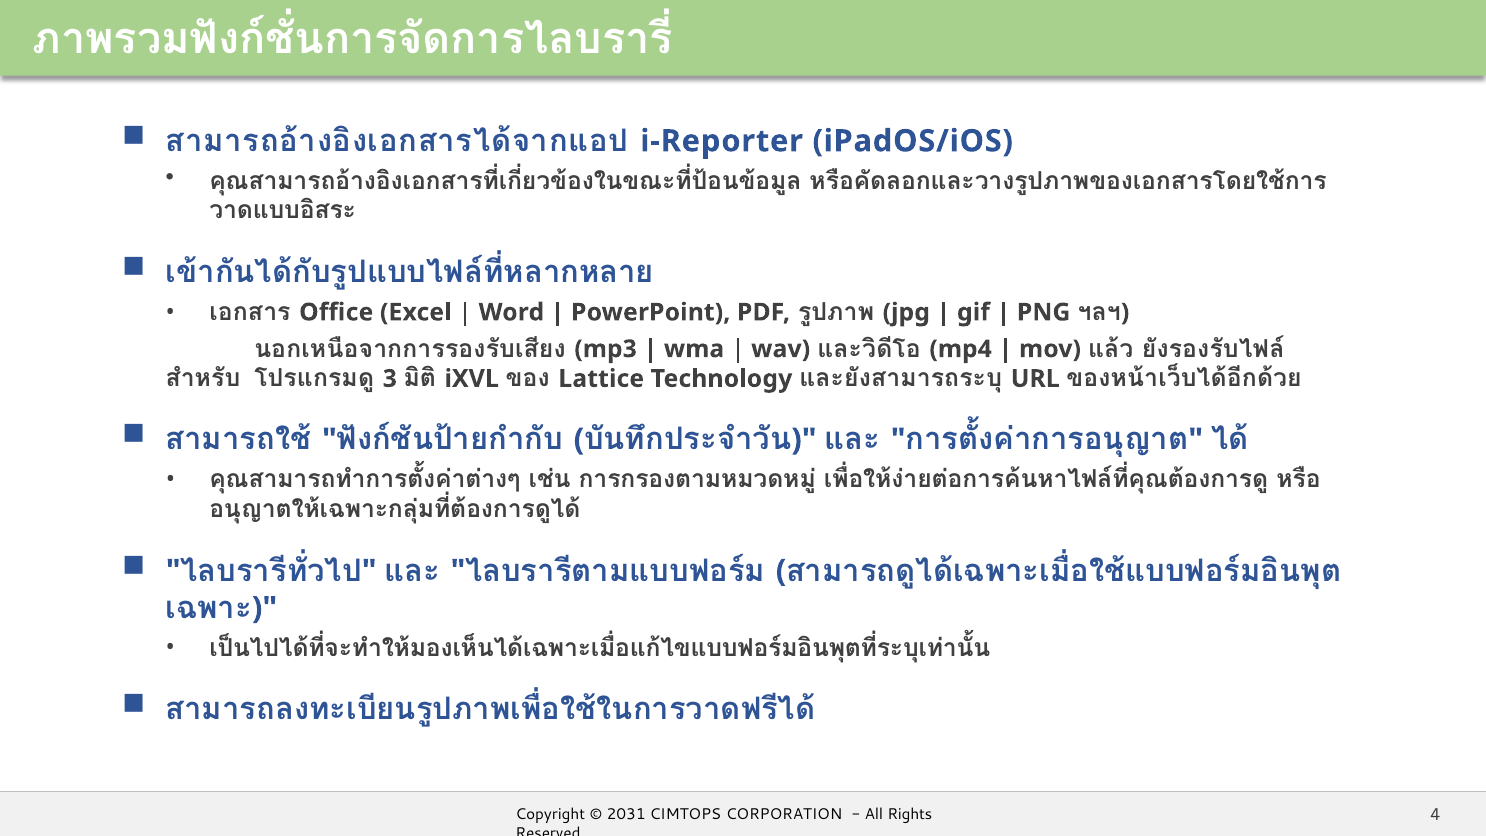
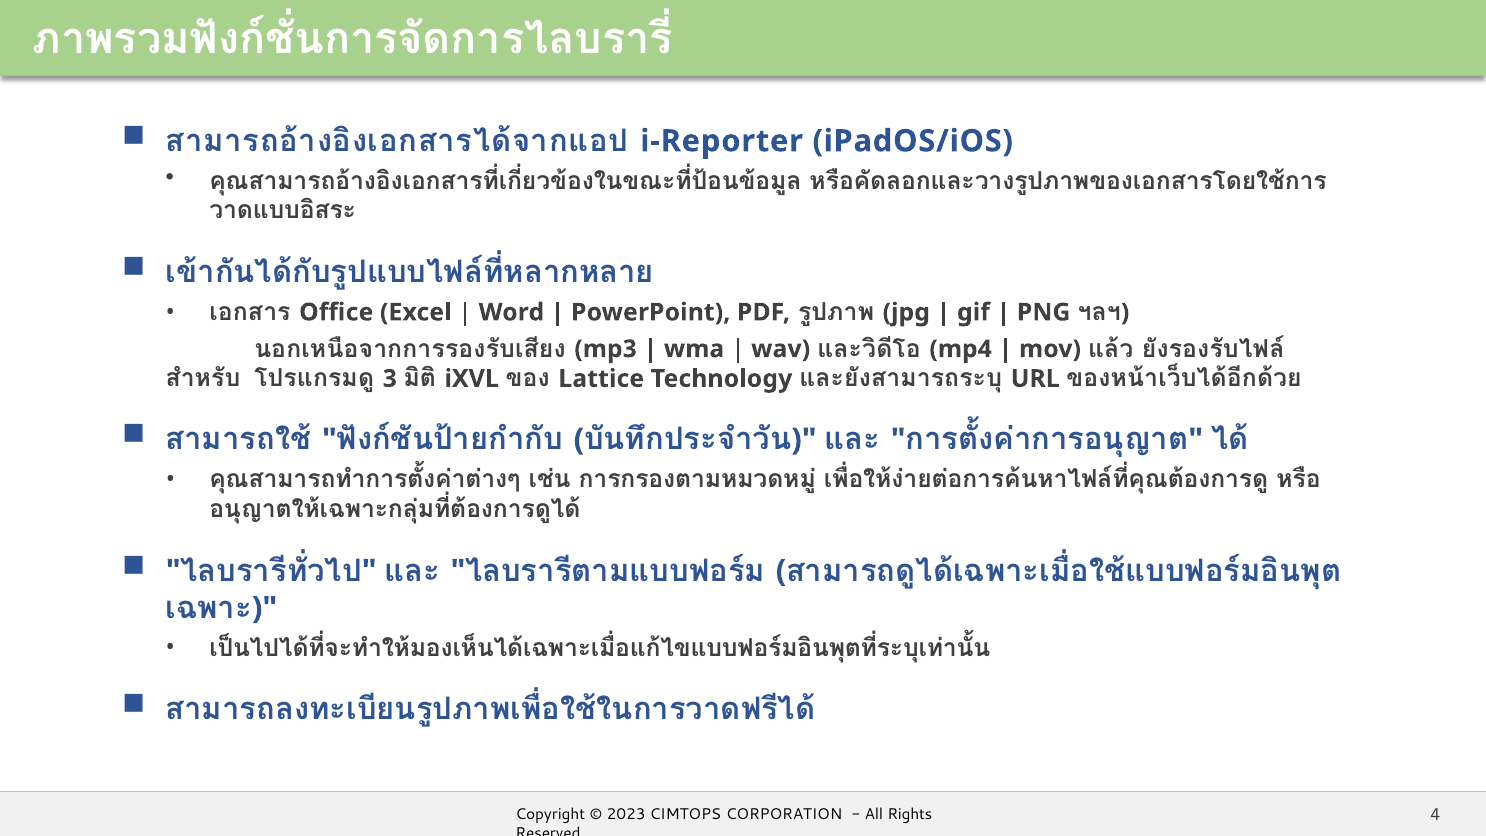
2031: 2031 -> 2023
